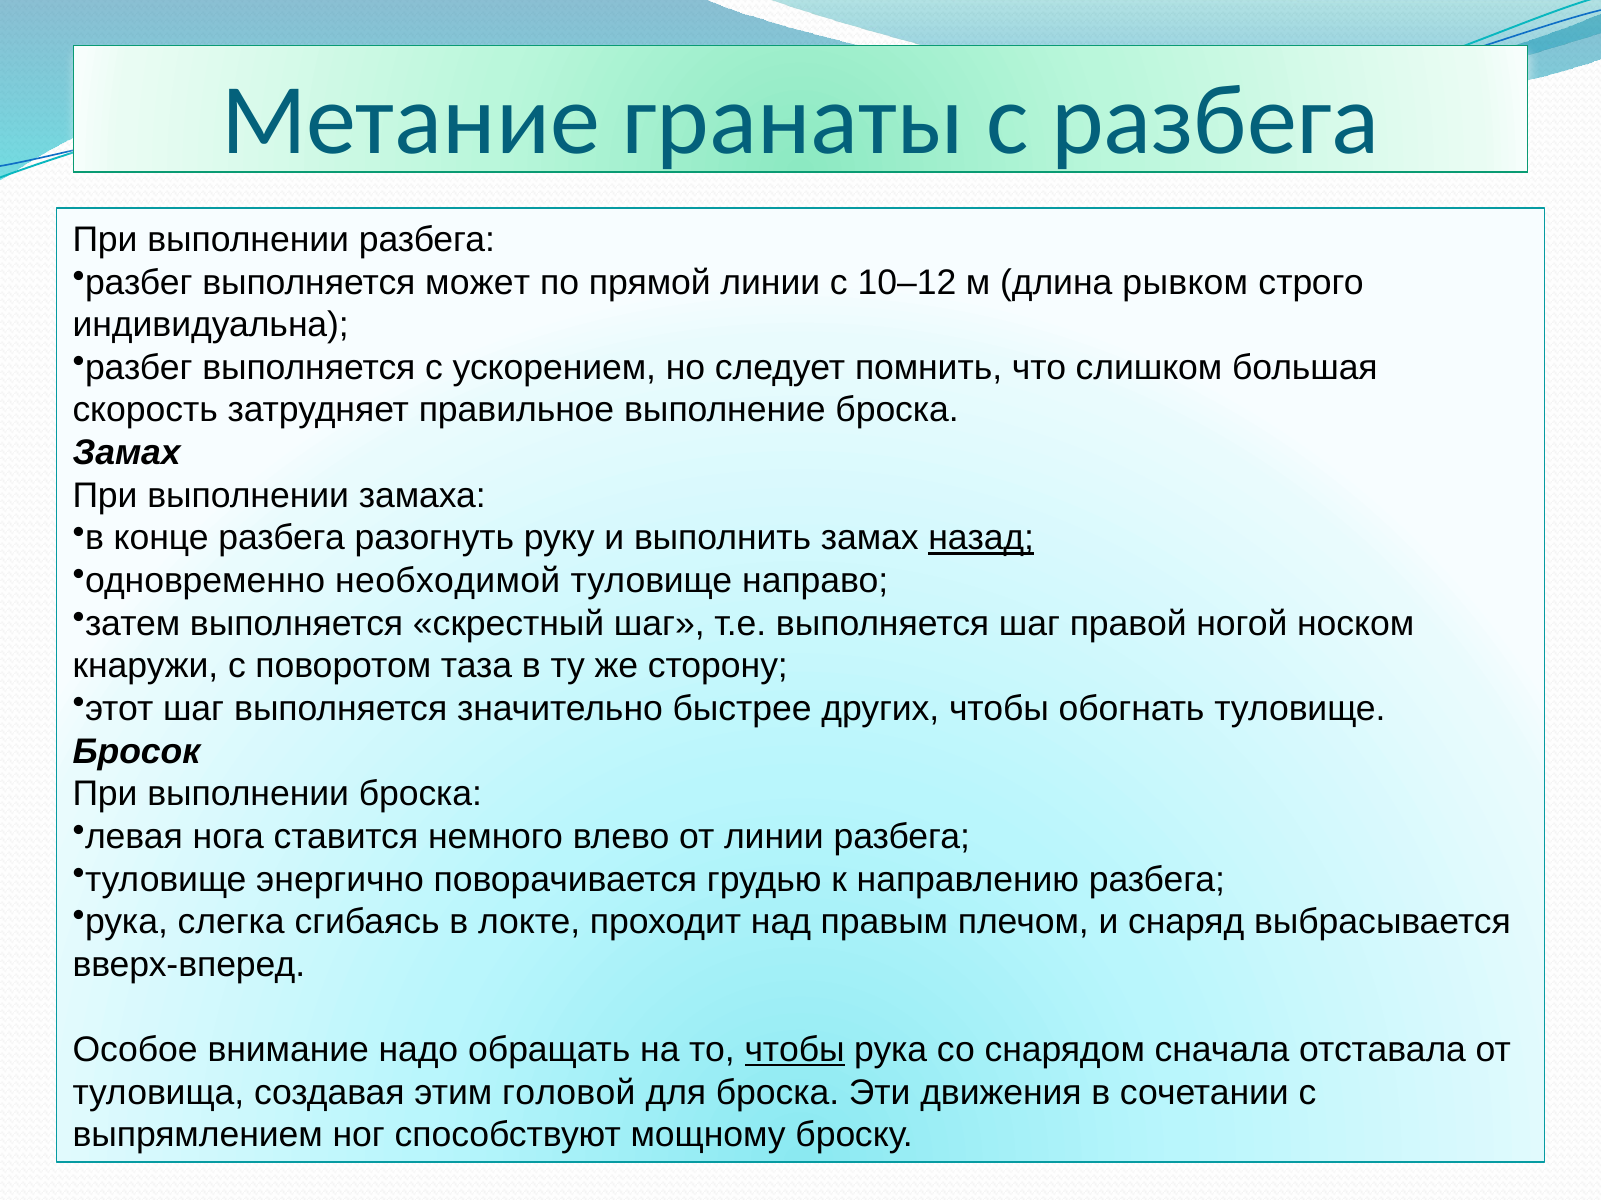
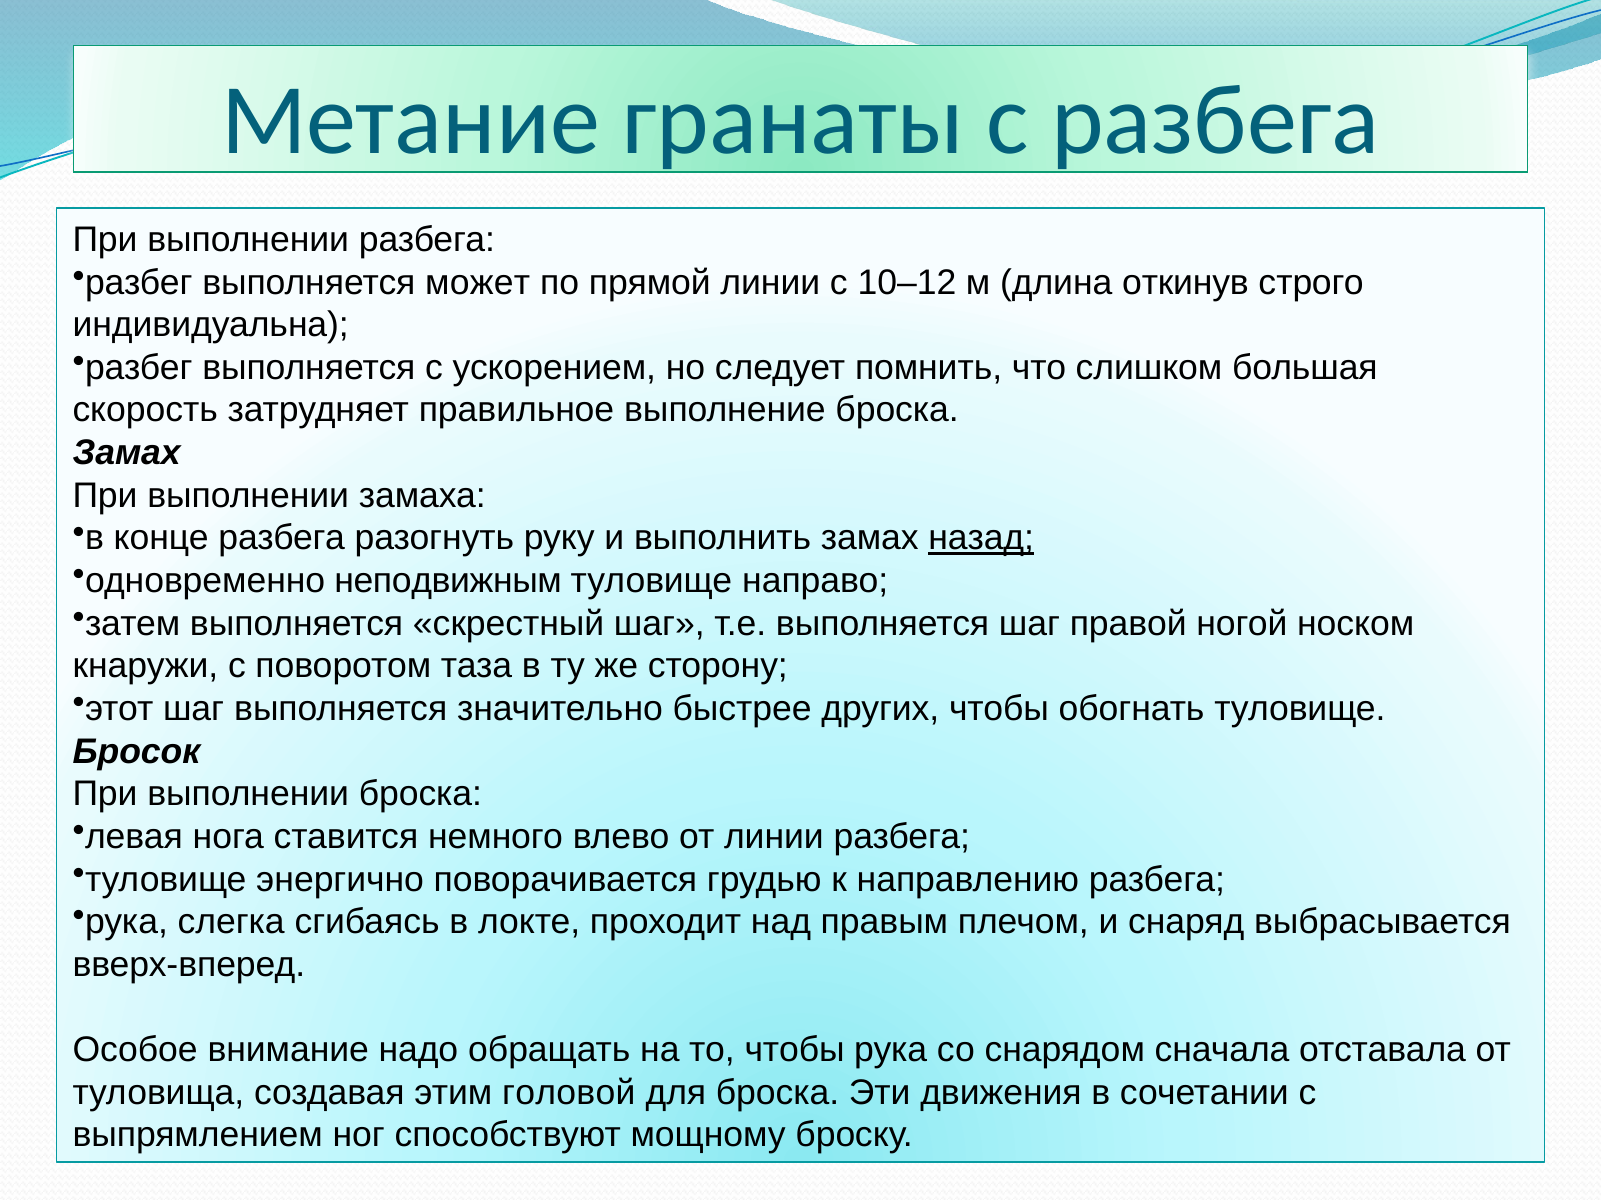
рывком: рывком -> откинув
необходимой: необходимой -> неподвижным
чтобы at (795, 1051) underline: present -> none
